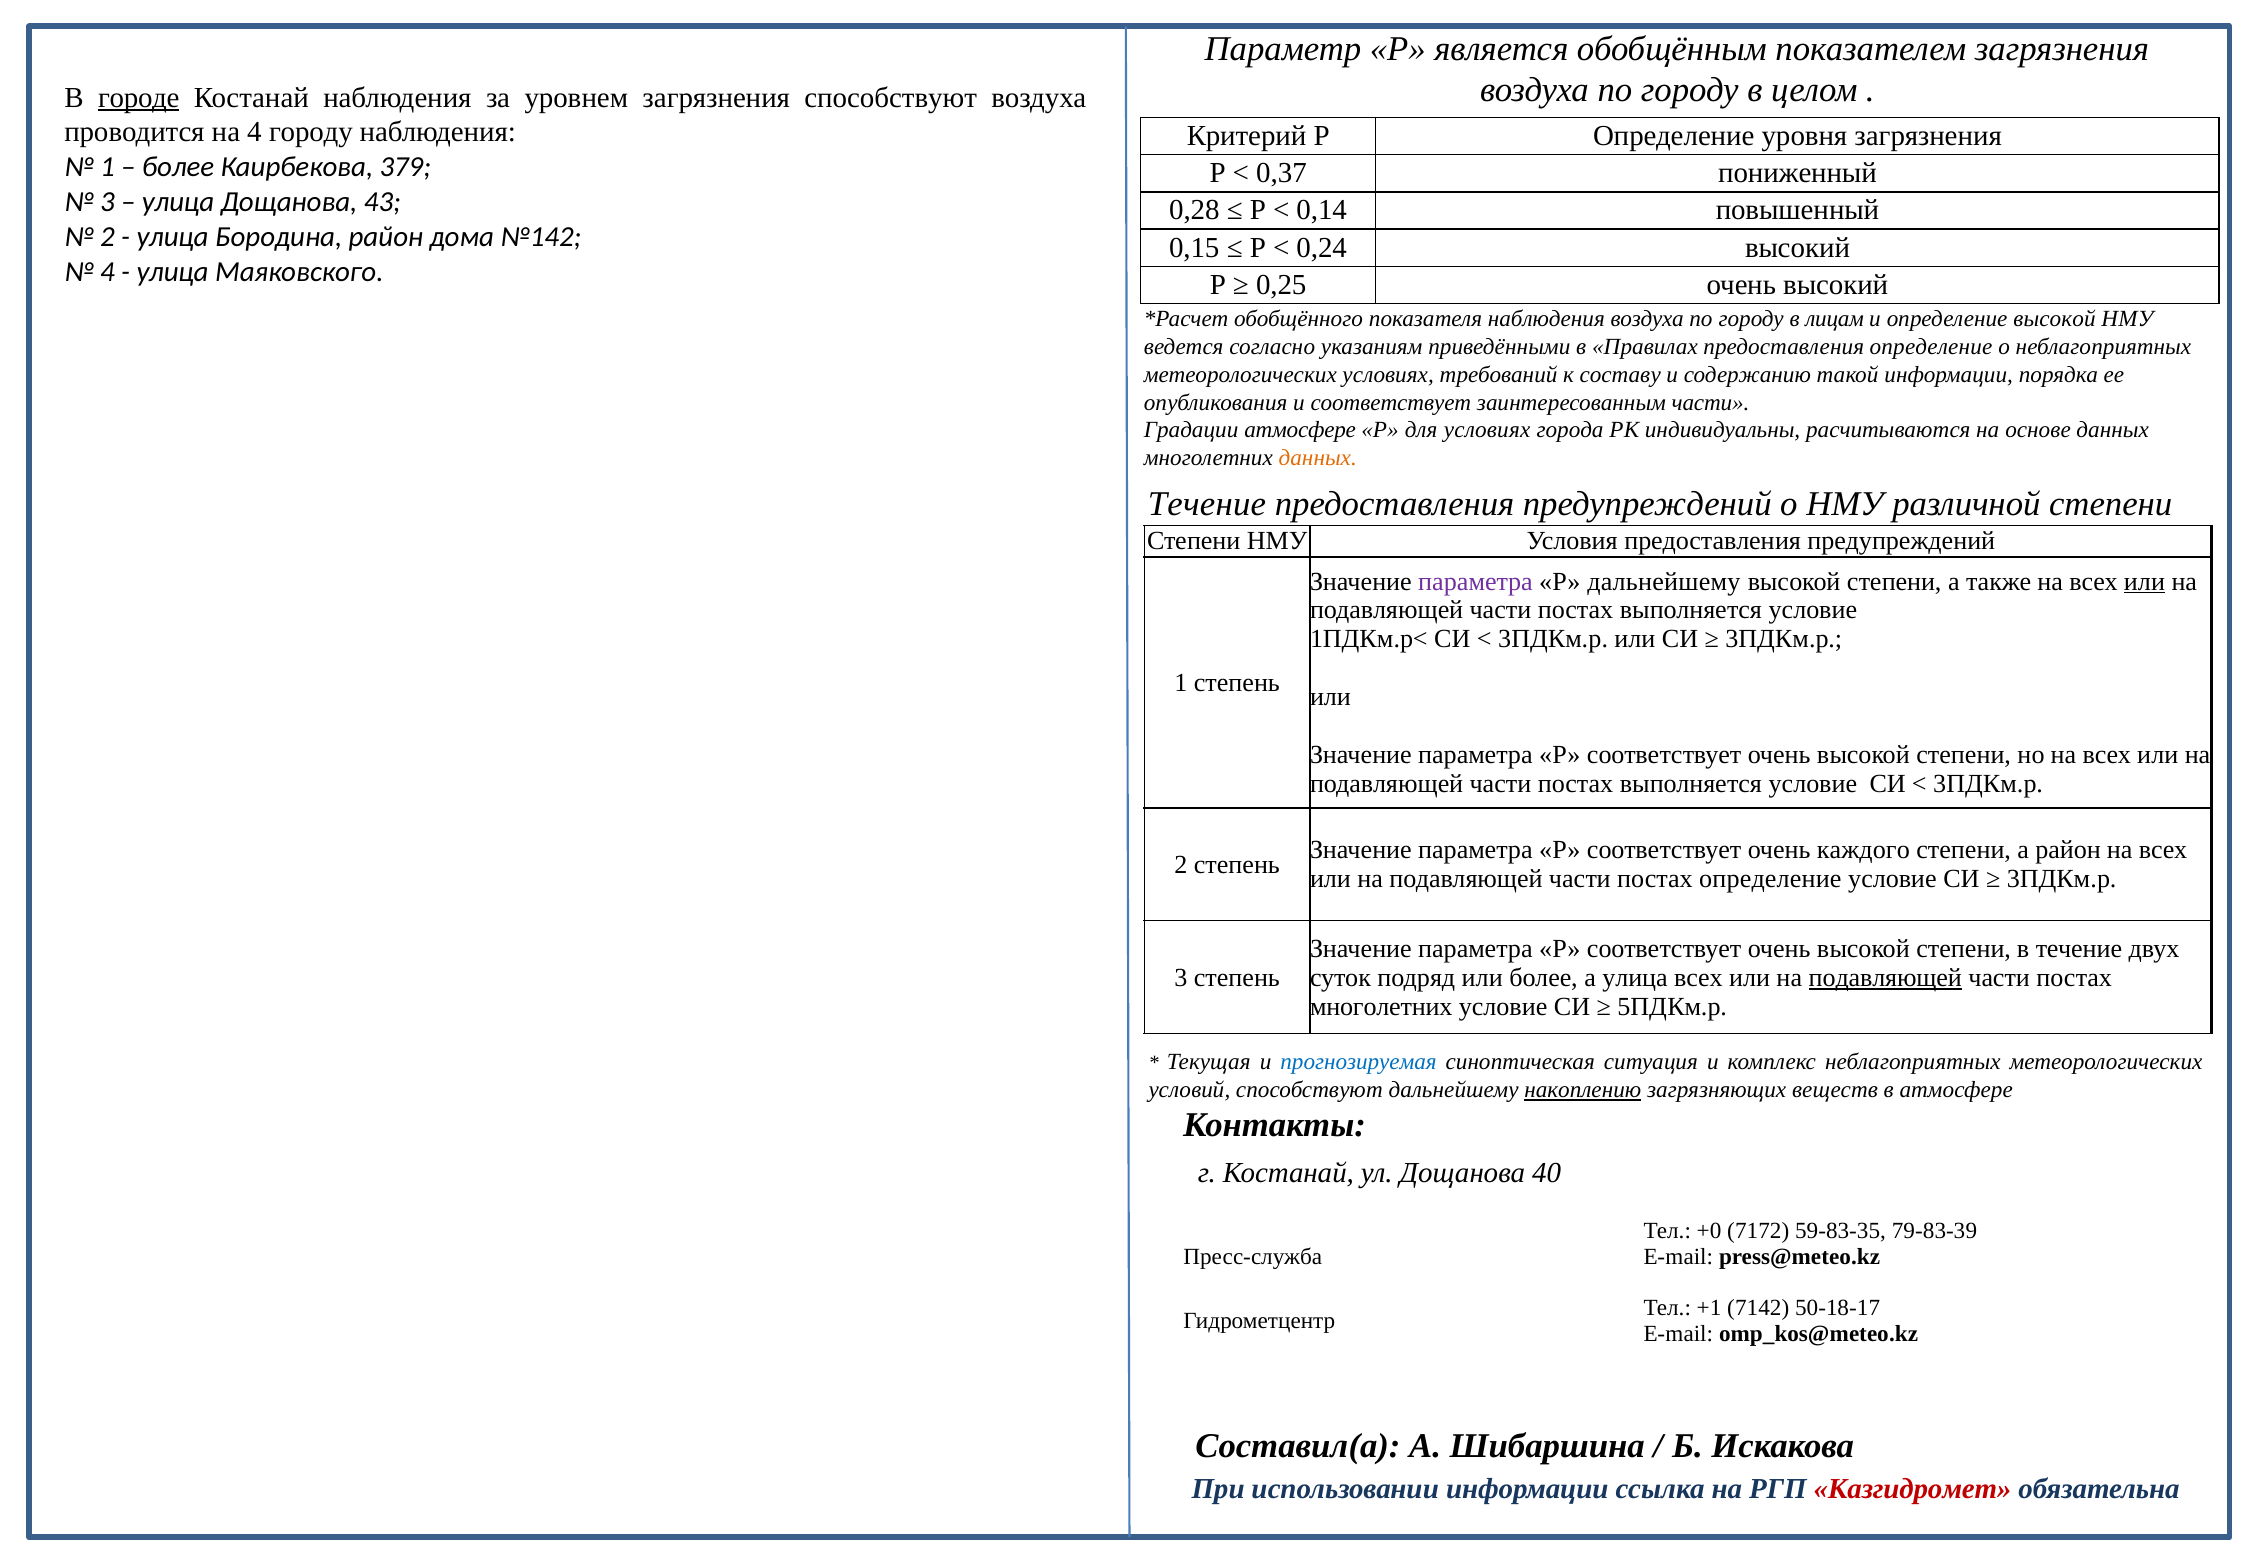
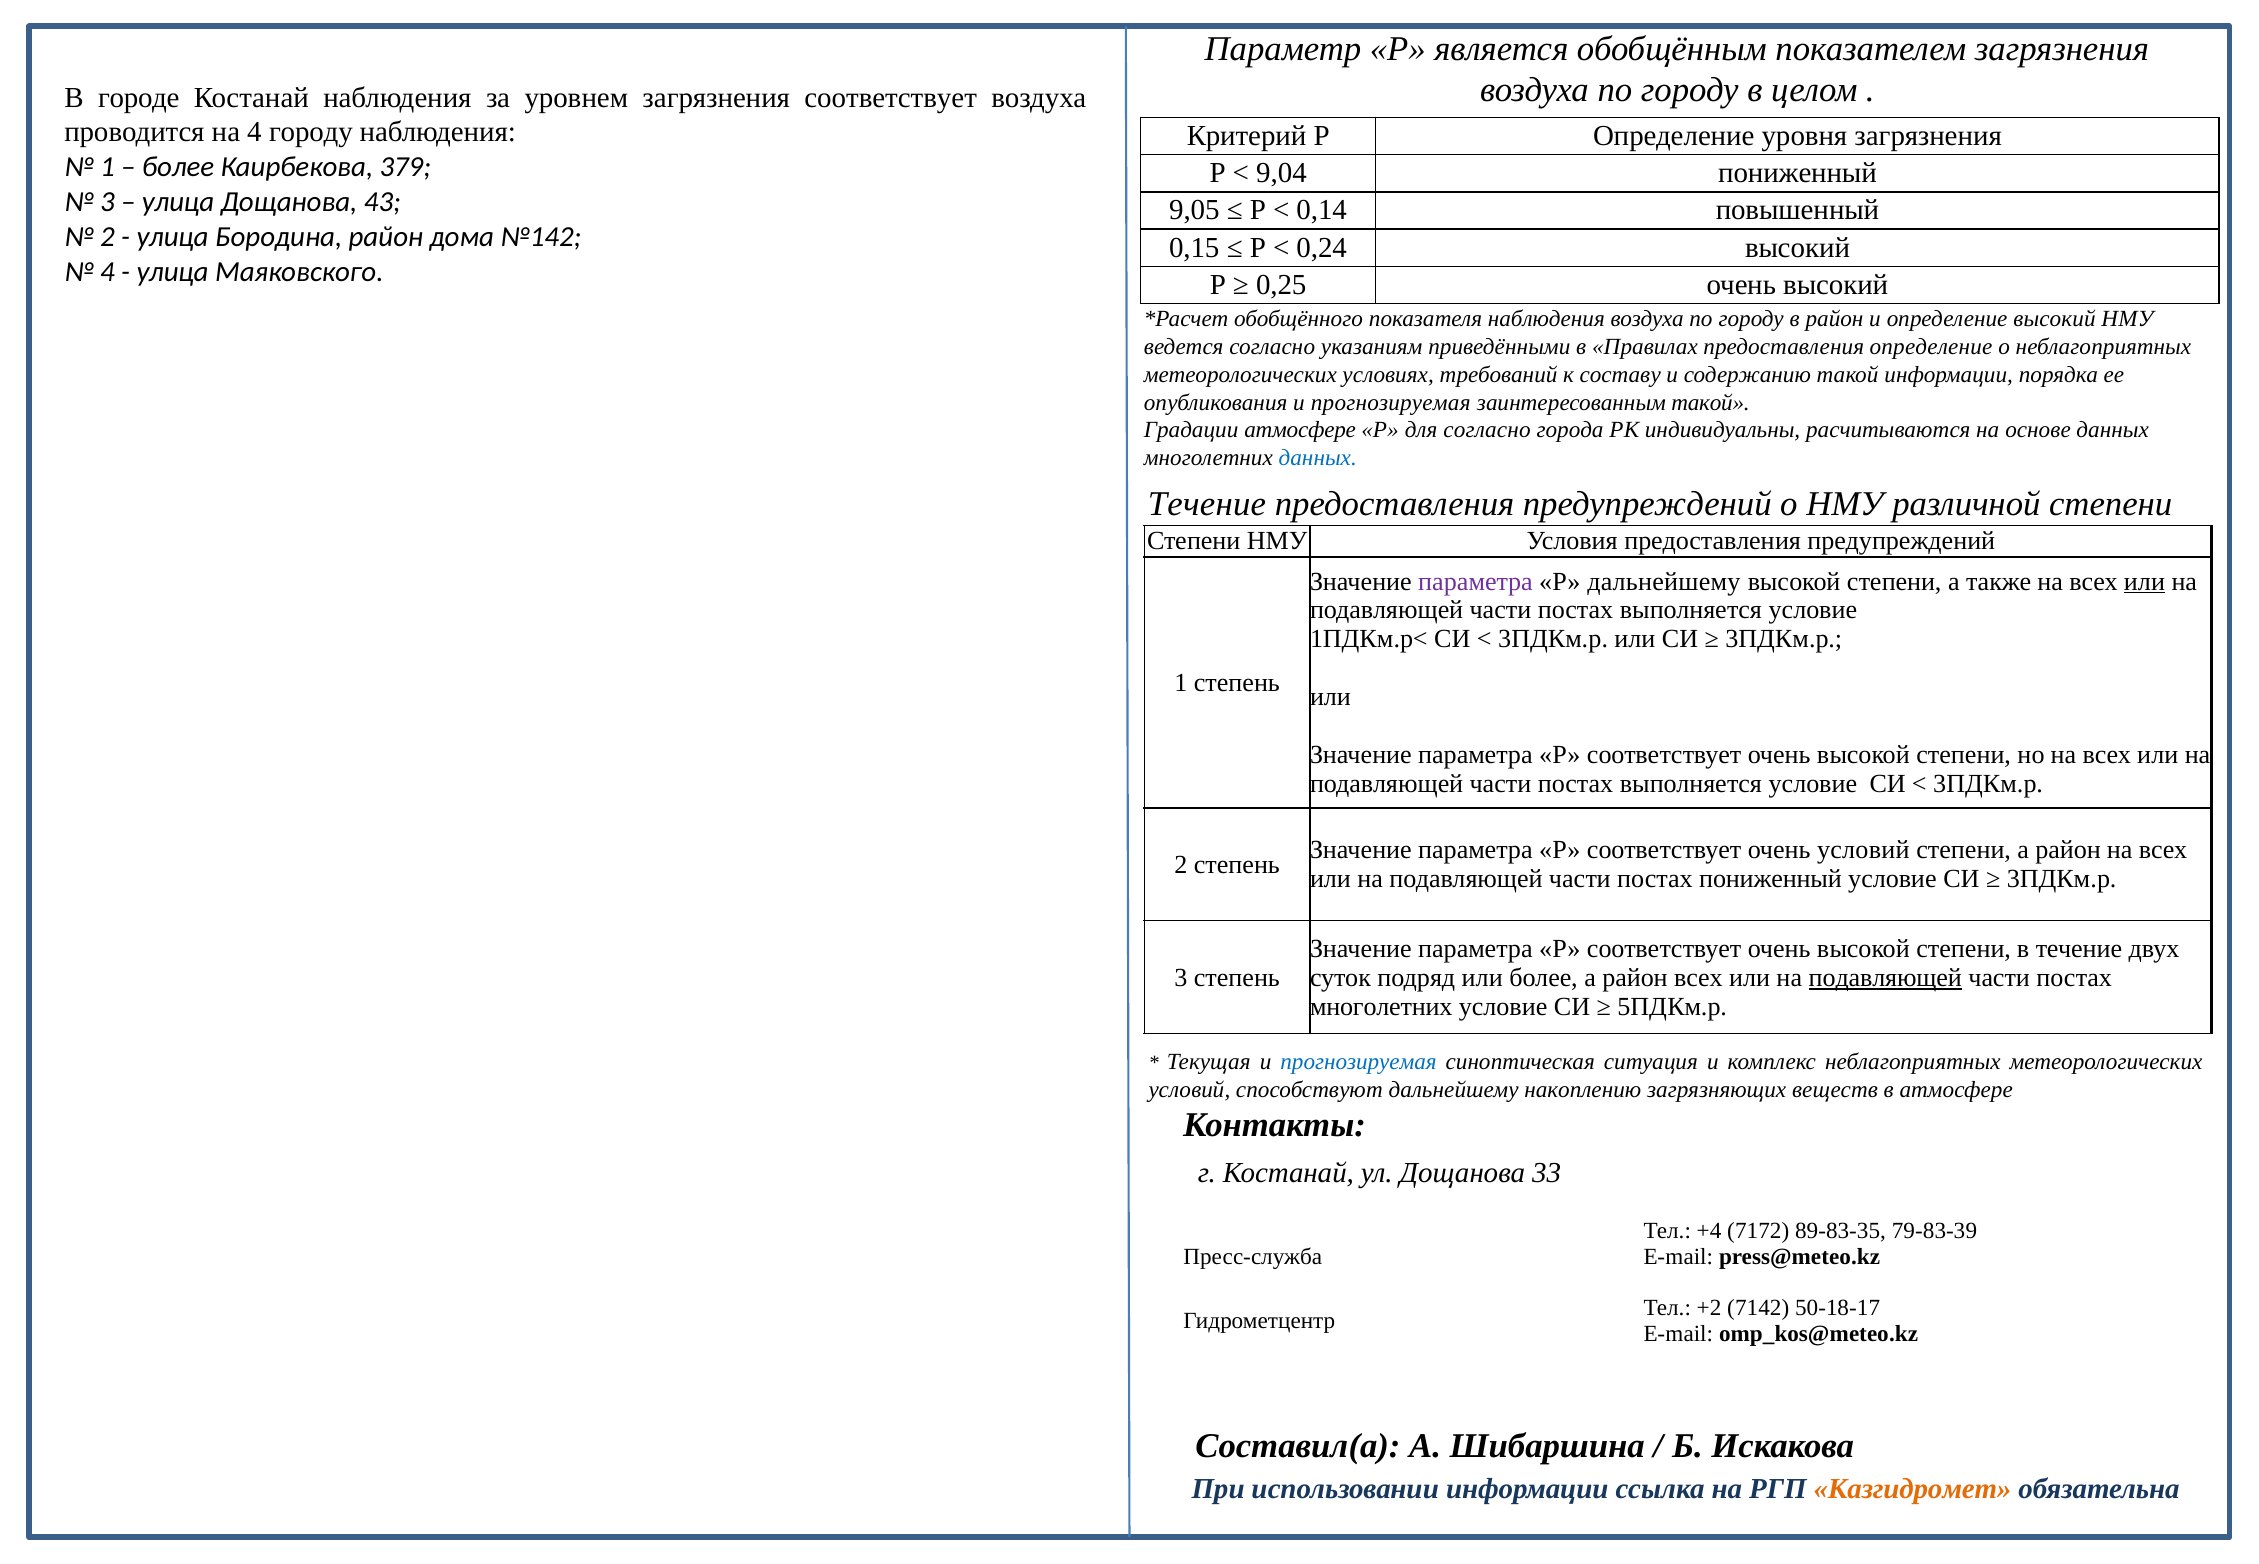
городе underline: present -> none
загрязнения способствуют: способствуют -> соответствует
0,37: 0,37 -> 9,04
0,28: 0,28 -> 9,05
в лицам: лицам -> район
определение высокой: высокой -> высокий
опубликования и соответствует: соответствует -> прогнозируемая
заинтересованным части: части -> такой
для условиях: условиях -> согласно
данных at (1318, 458) colour: orange -> blue
очень каждого: каждого -> условий
постах определение: определение -> пониженный
более а улица: улица -> район
накоплению underline: present -> none
40: 40 -> 33
+0: +0 -> +4
59-83-35: 59-83-35 -> 89-83-35
+1: +1 -> +2
Казгидромет colour: red -> orange
